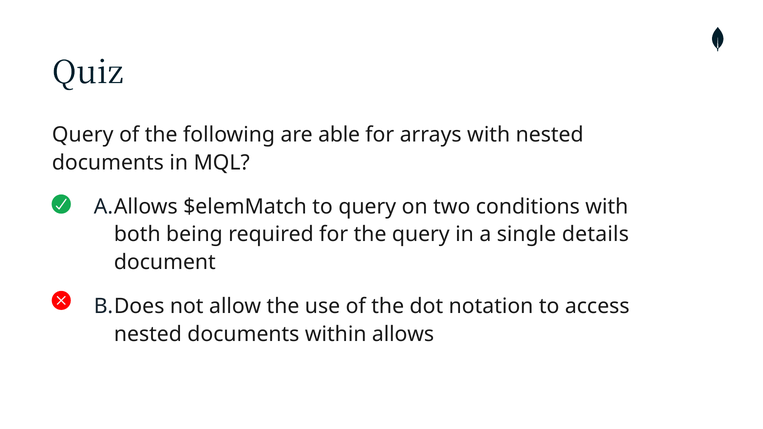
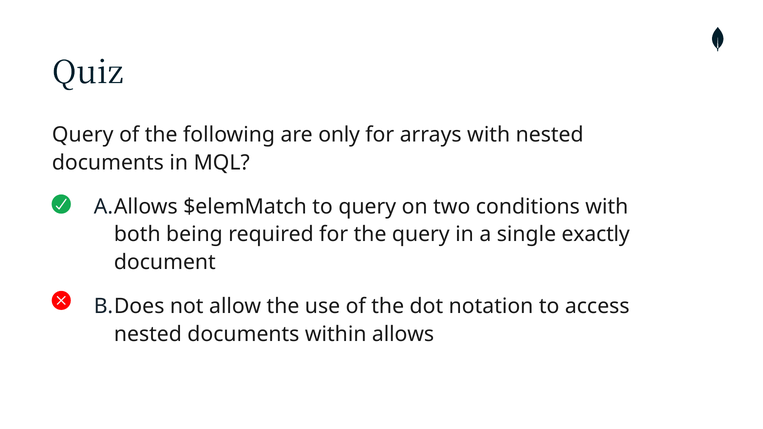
able: able -> only
details: details -> exactly
